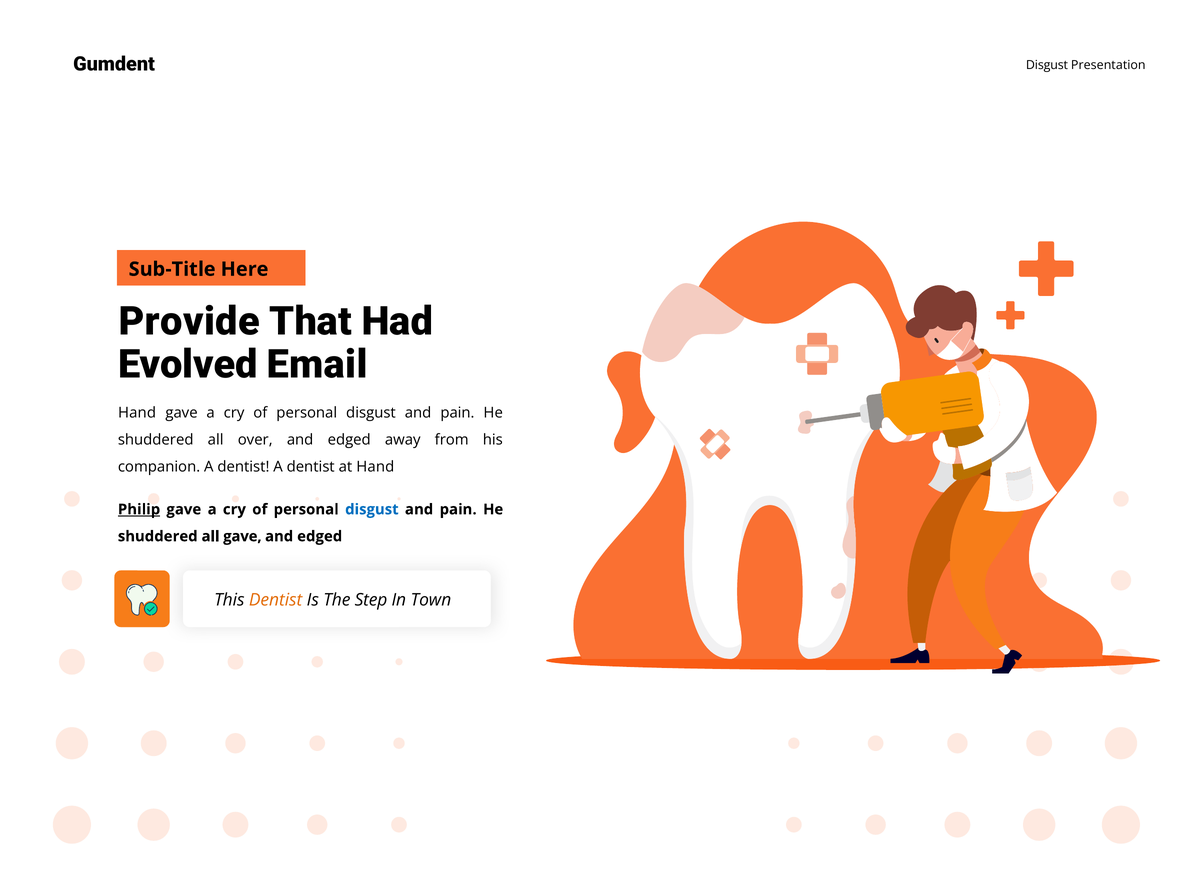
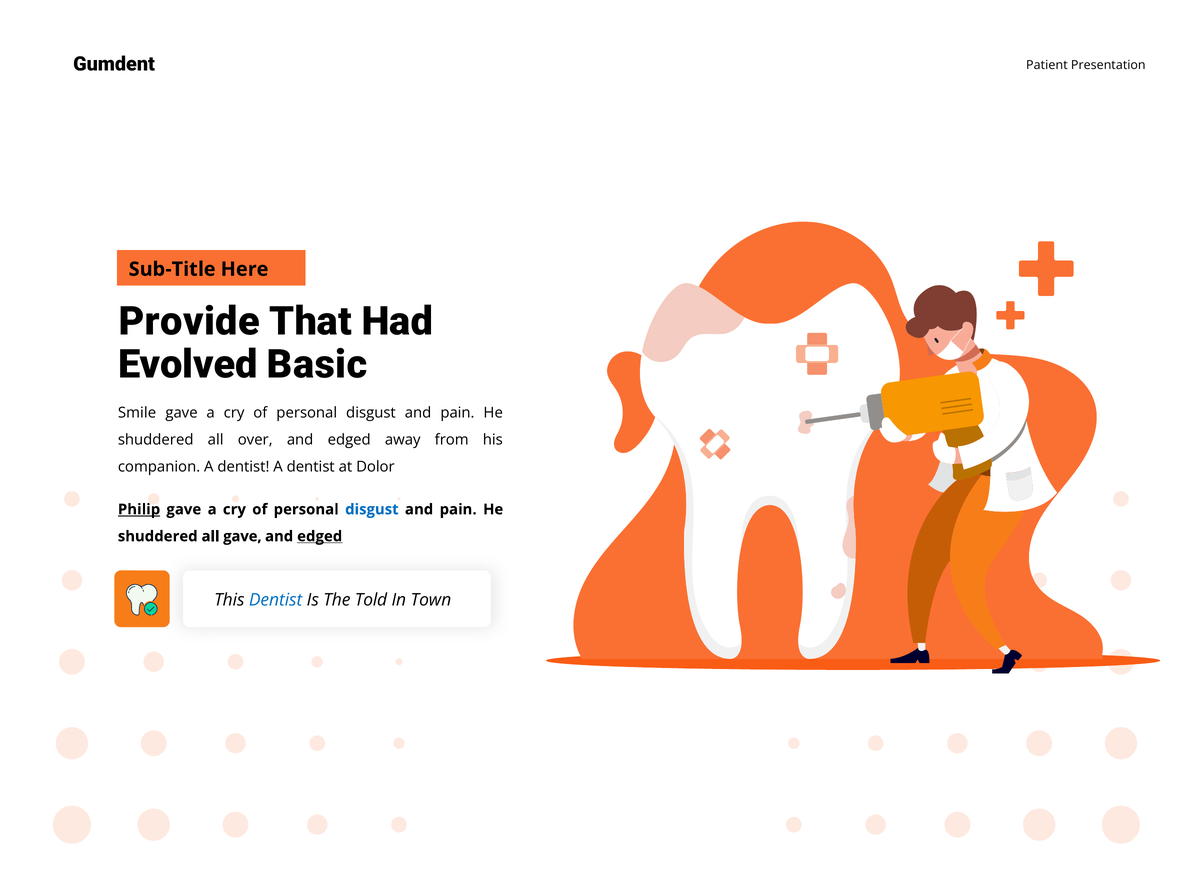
Disgust at (1047, 65): Disgust -> Patient
Email: Email -> Basic
Hand at (137, 413): Hand -> Smile
at Hand: Hand -> Dolor
edged at (320, 536) underline: none -> present
Dentist at (276, 600) colour: orange -> blue
Step: Step -> Told
